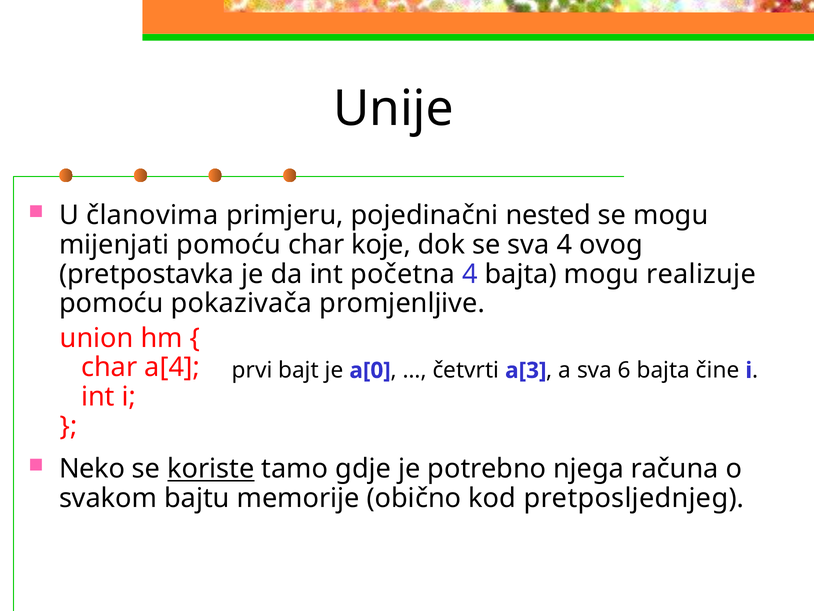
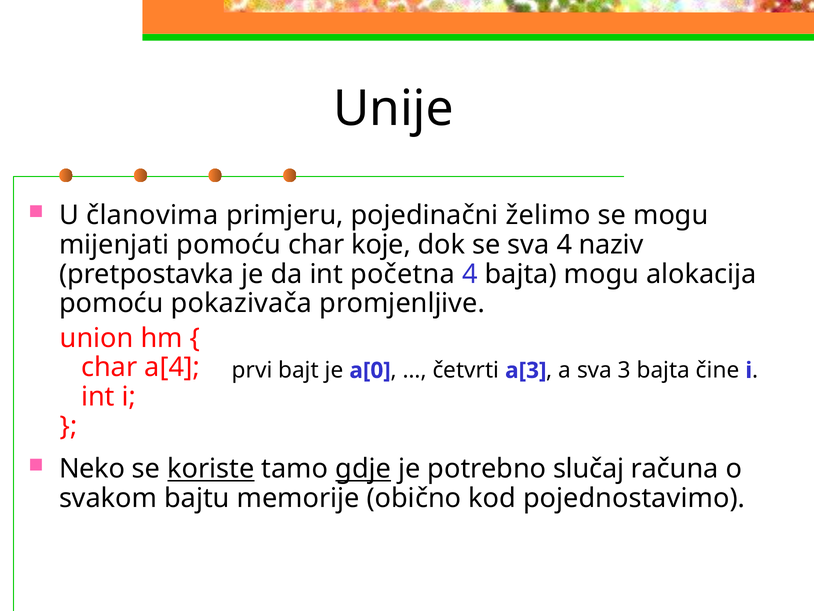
nested: nested -> želimo
ovog: ovog -> naziv
realizuje: realizuje -> alokacija
6: 6 -> 3
gdje underline: none -> present
njega: njega -> slučaj
pretposljednjeg: pretposljednjeg -> pojednostavimo
